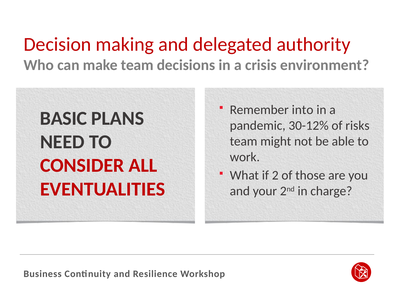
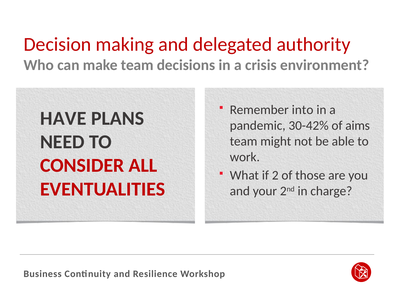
BASIC: BASIC -> HAVE
30-12%: 30-12% -> 30-42%
risks: risks -> aims
